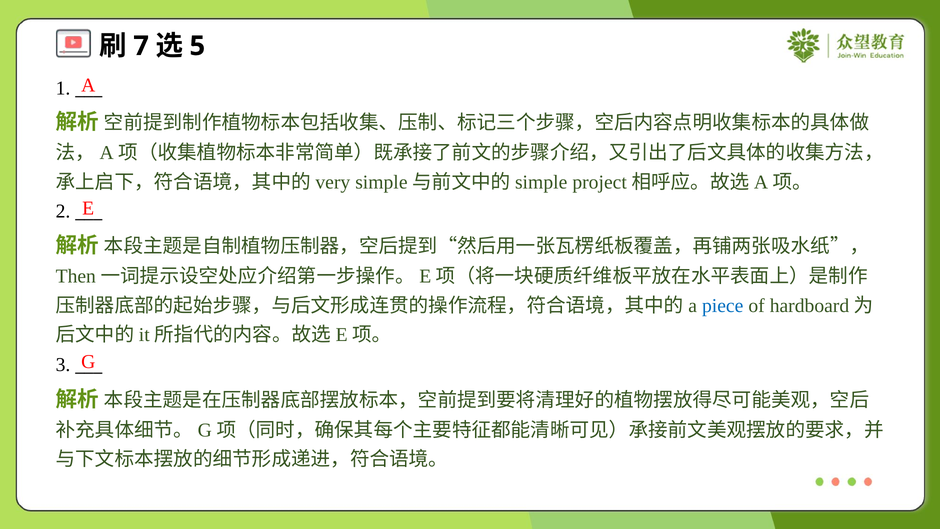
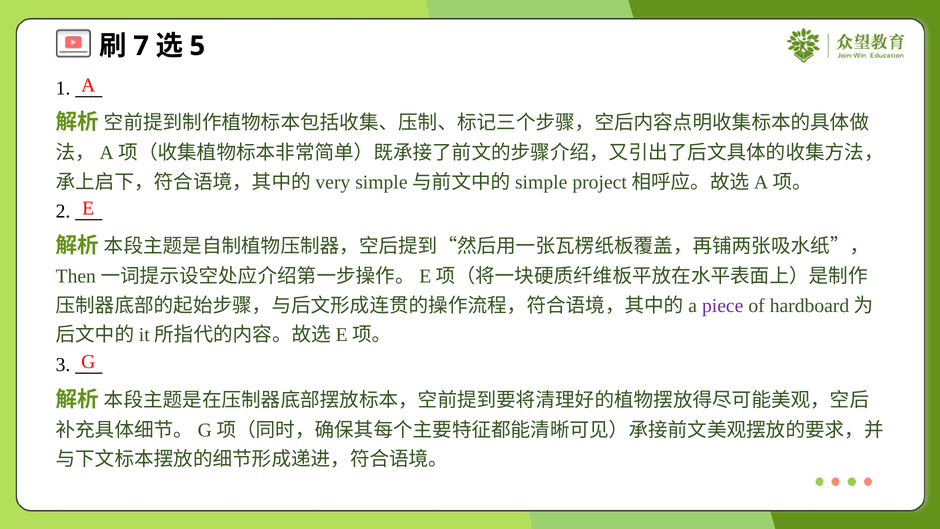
piece colour: blue -> purple
